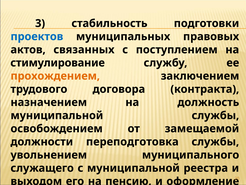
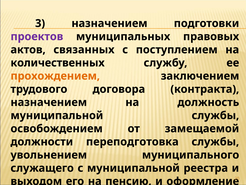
3 стабильность: стабильность -> назначением
проектов colour: blue -> purple
стимулирование: стимулирование -> количественных
